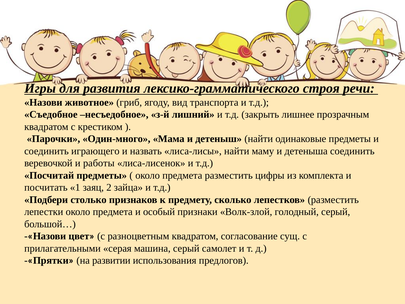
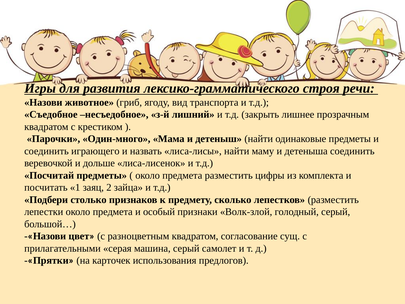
работы: работы -> дольше
развитии: развитии -> карточек
